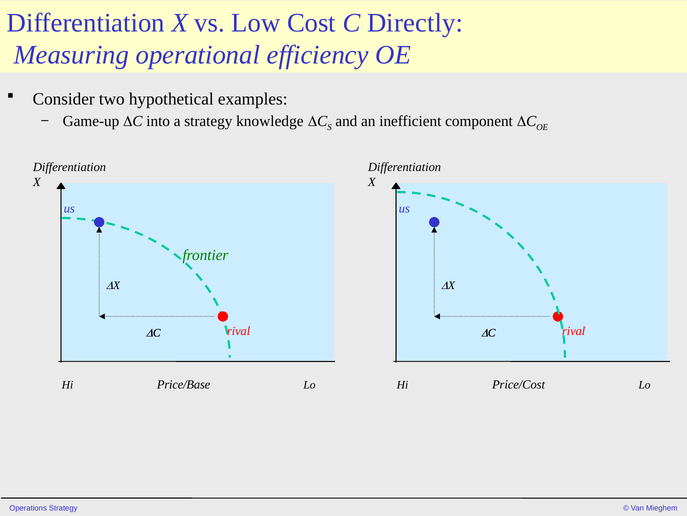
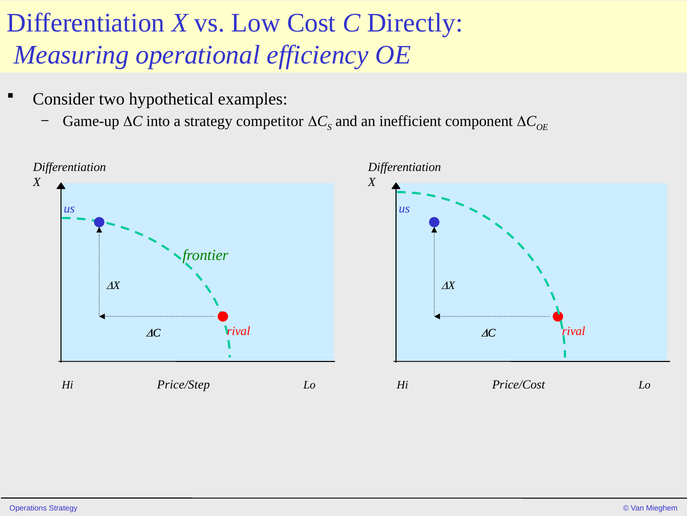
knowledge: knowledge -> competitor
Price/Base: Price/Base -> Price/Step
